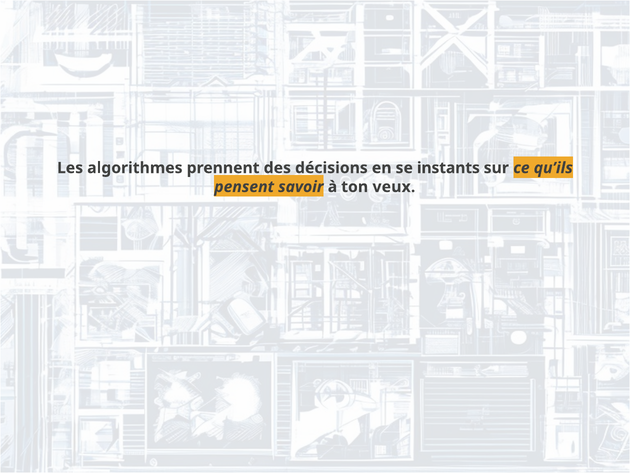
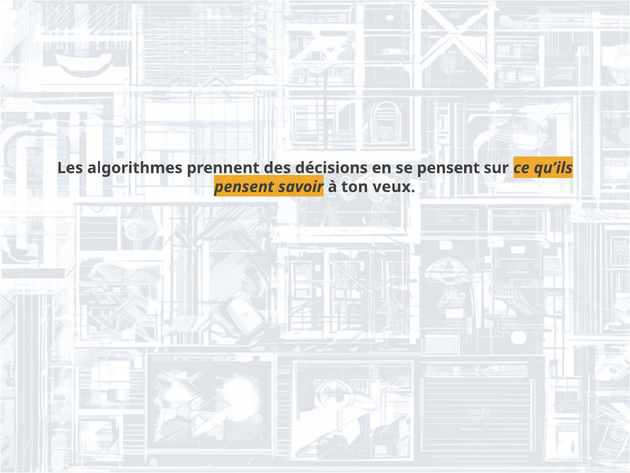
se instants: instants -> pensent
